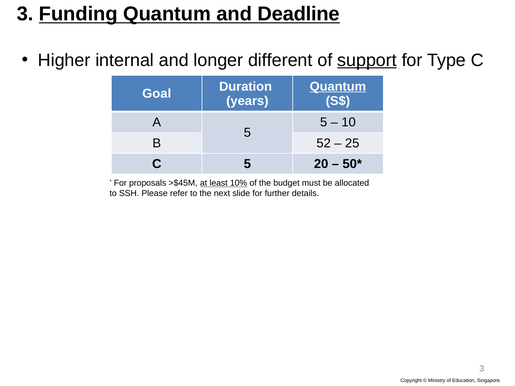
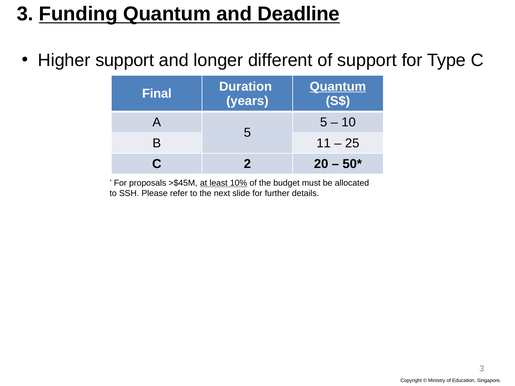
Higher internal: internal -> support
support at (367, 60) underline: present -> none
Goal: Goal -> Final
52: 52 -> 11
C 5: 5 -> 2
